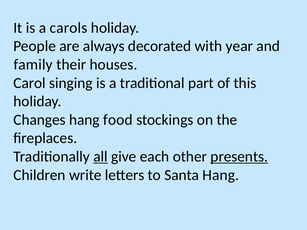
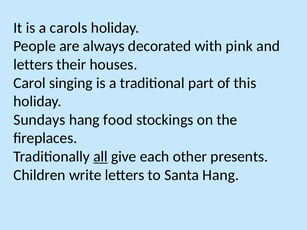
year: year -> pink
family at (33, 65): family -> letters
Changes: Changes -> Sundays
presents underline: present -> none
